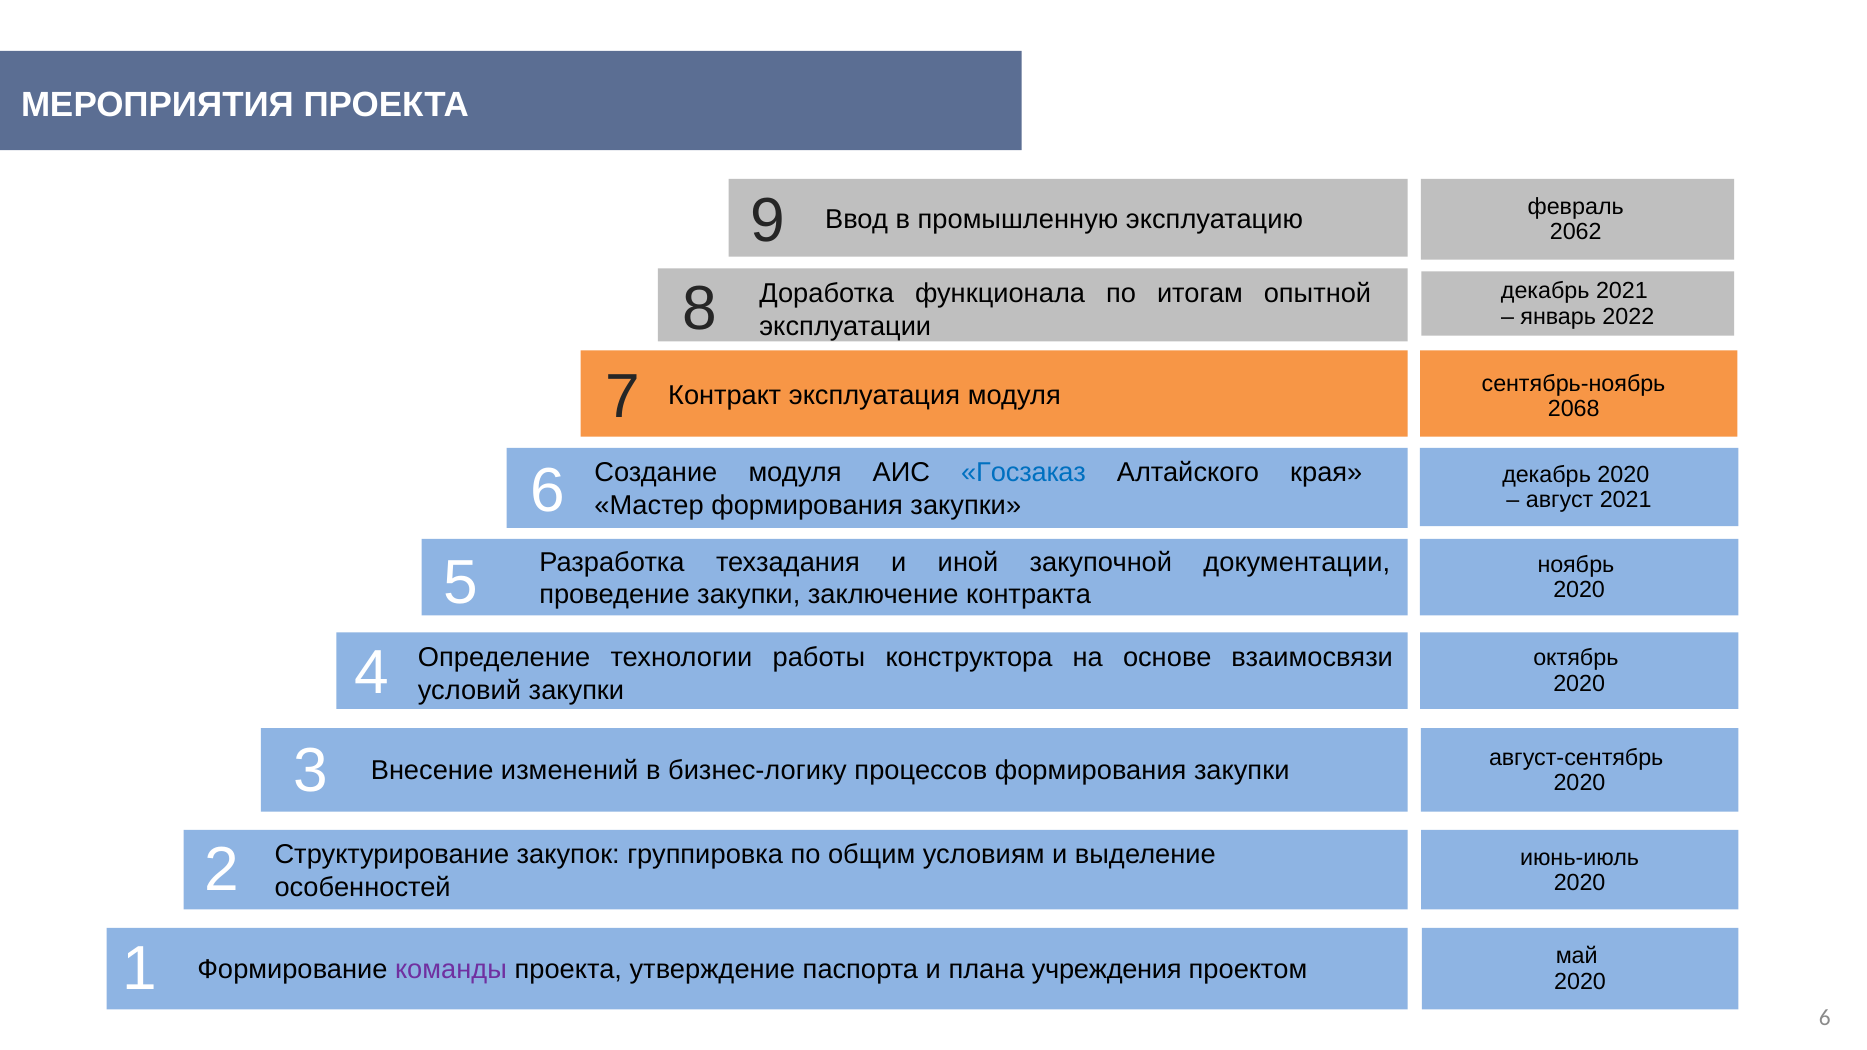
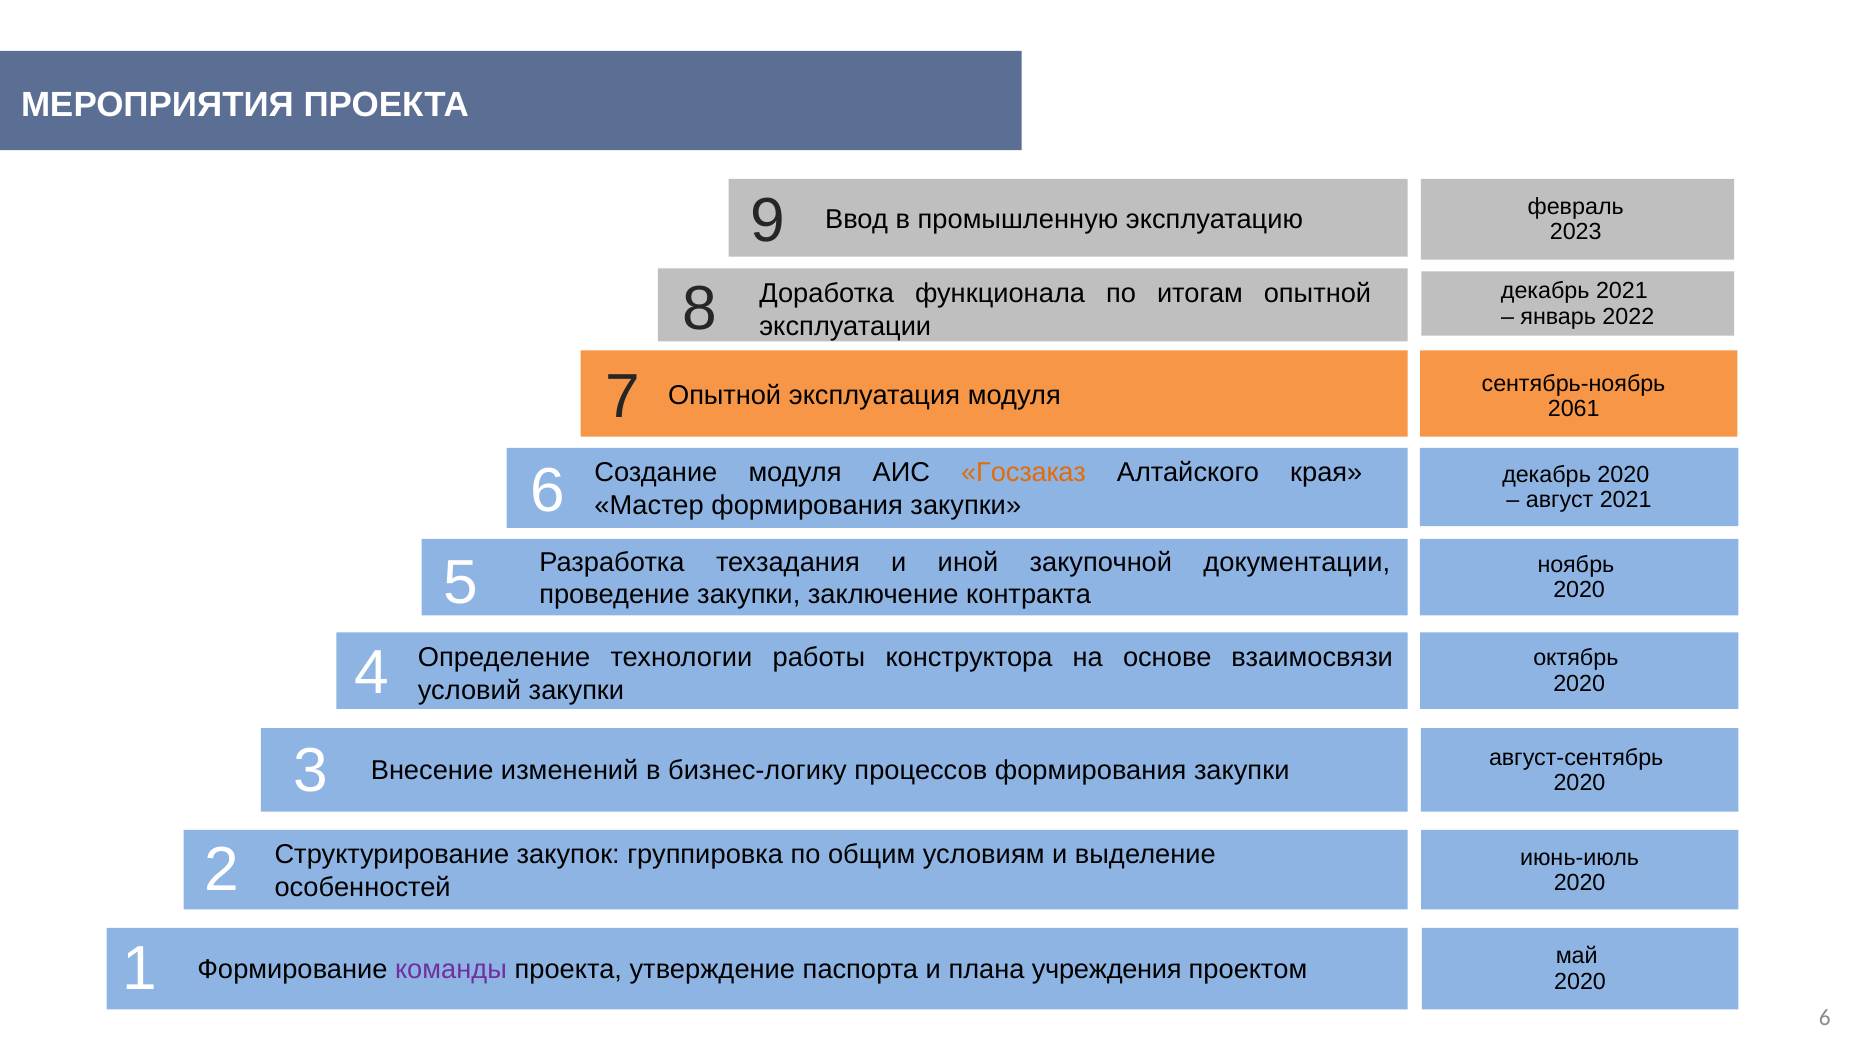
2062: 2062 -> 2023
Контракт at (725, 396): Контракт -> Опытной
2068: 2068 -> 2061
Госзаказ colour: blue -> orange
